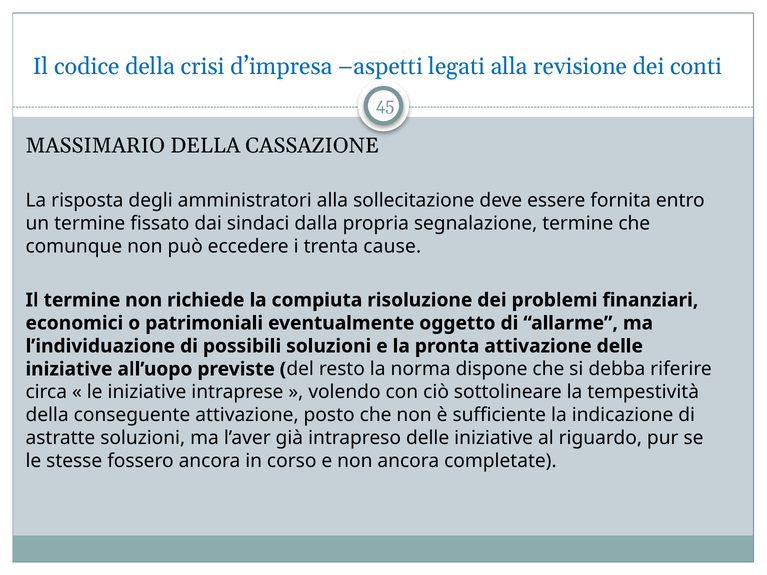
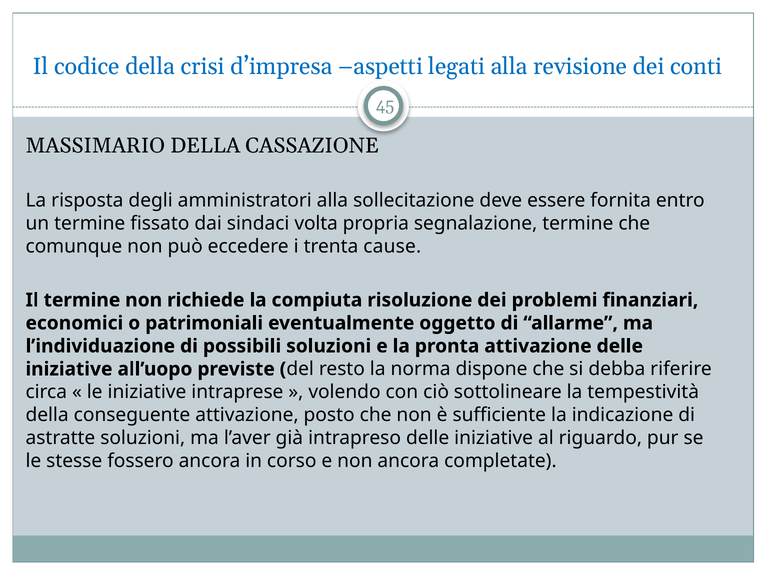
dalla: dalla -> volta
